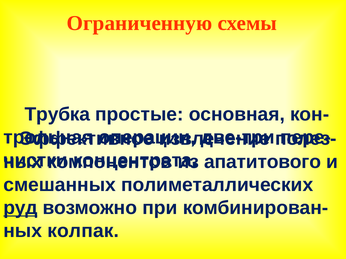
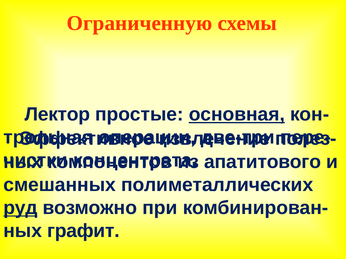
Трубка: Трубка -> Лектор
основная underline: none -> present
колпак: колпак -> графит
